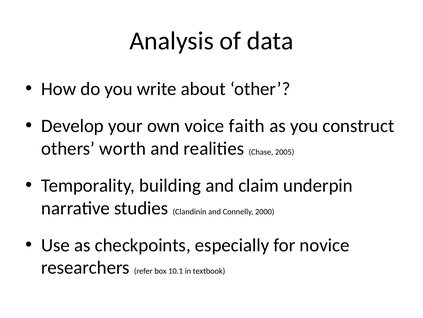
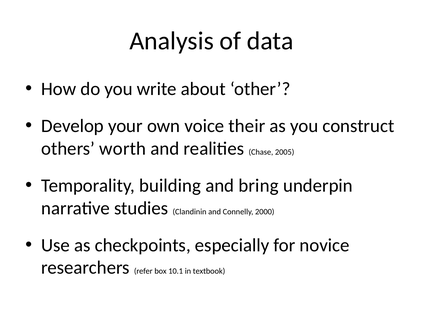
faith: faith -> their
claim: claim -> bring
